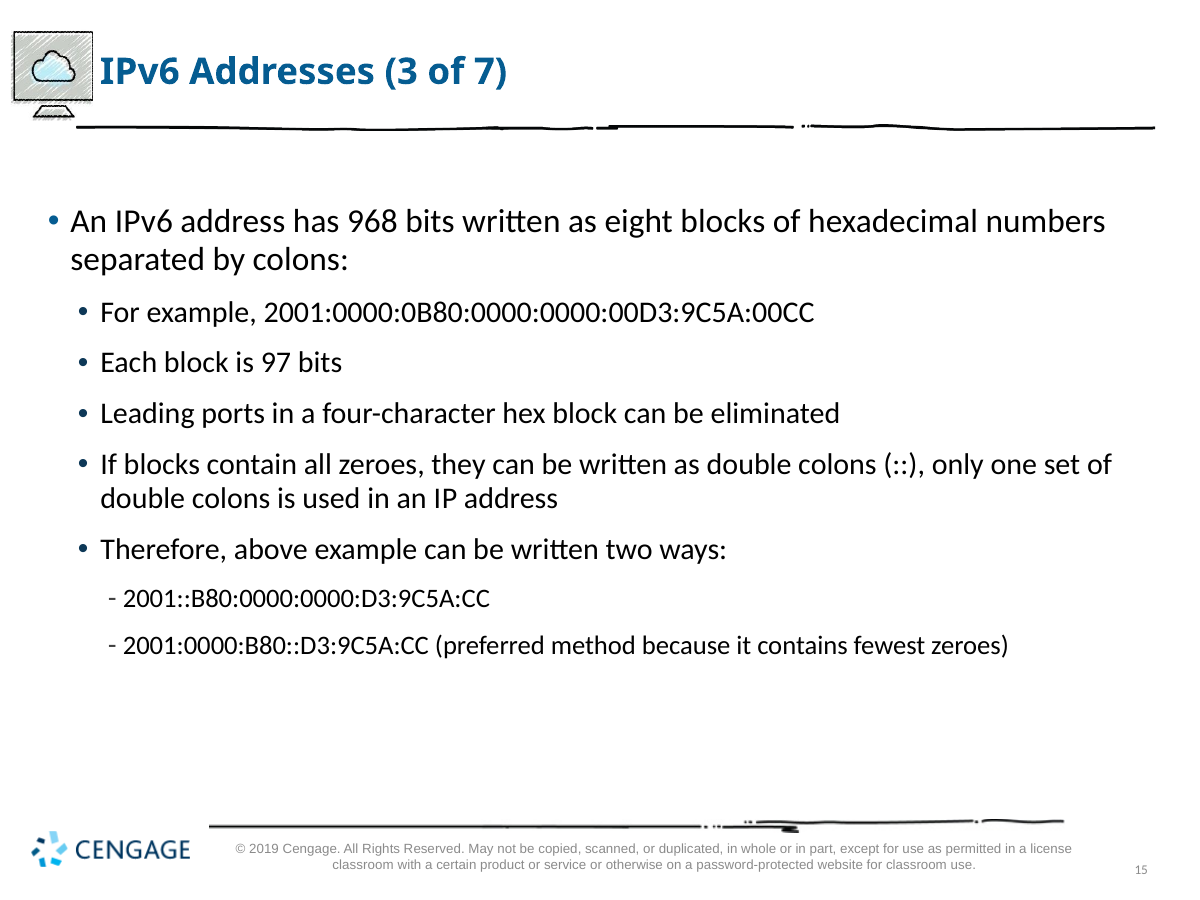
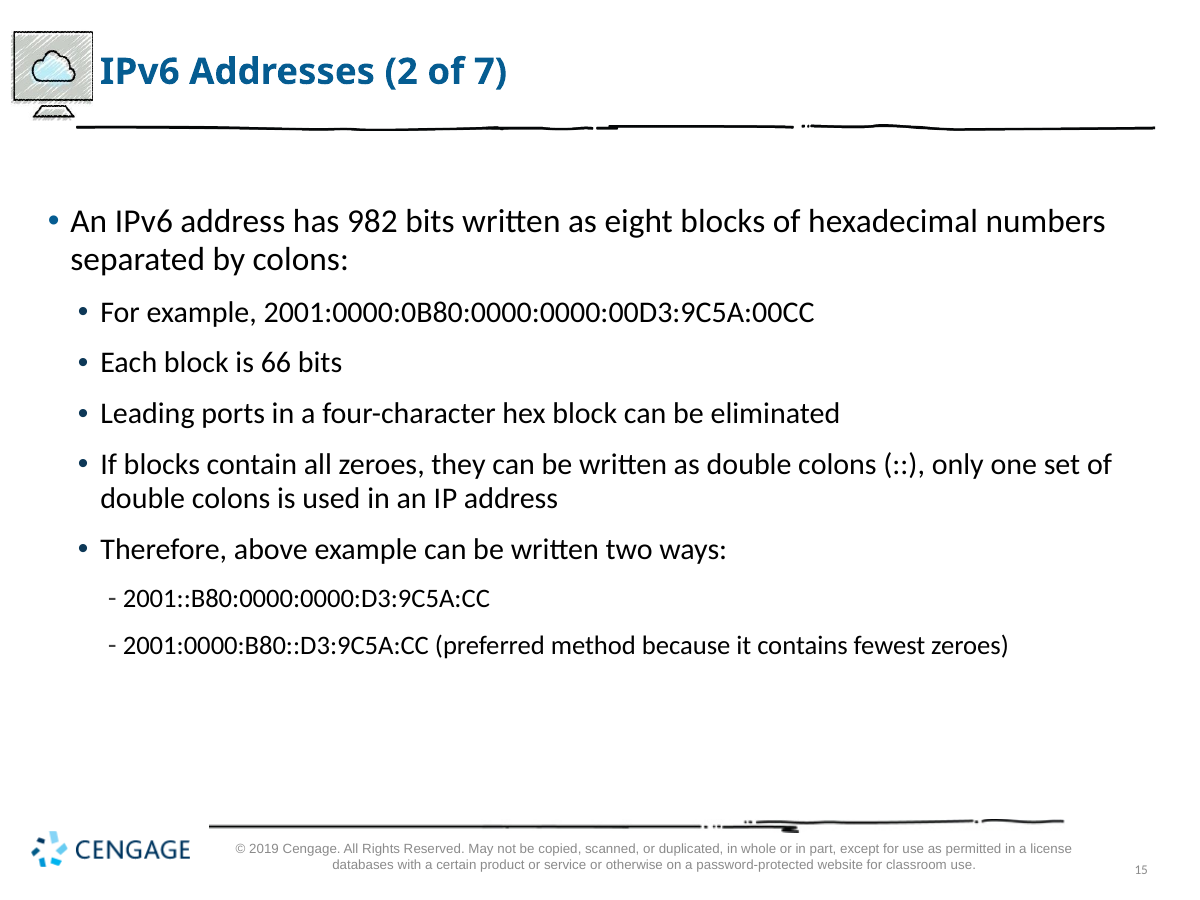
3: 3 -> 2
968: 968 -> 982
97: 97 -> 66
classroom at (363, 865): classroom -> databases
